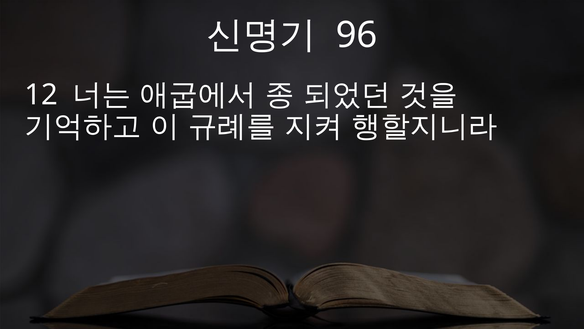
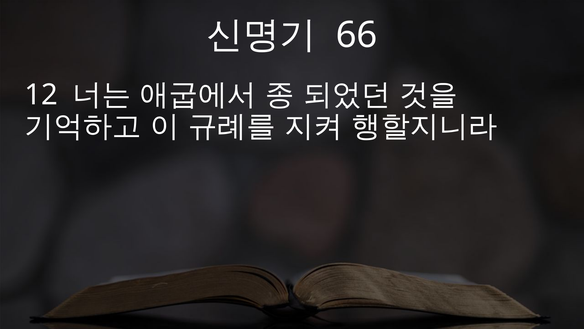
96: 96 -> 66
